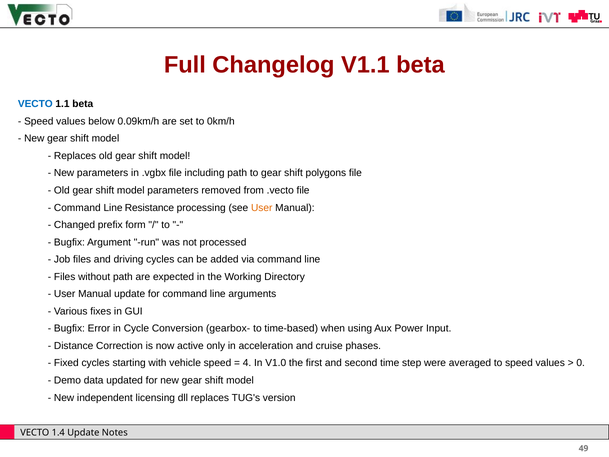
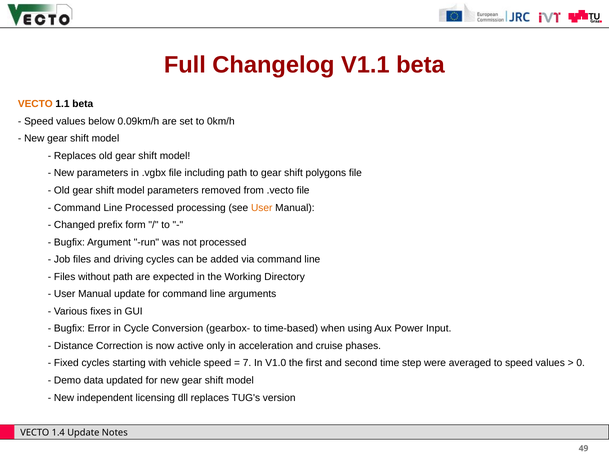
VECTO at (35, 104) colour: blue -> orange
Line Resistance: Resistance -> Processed
4: 4 -> 7
